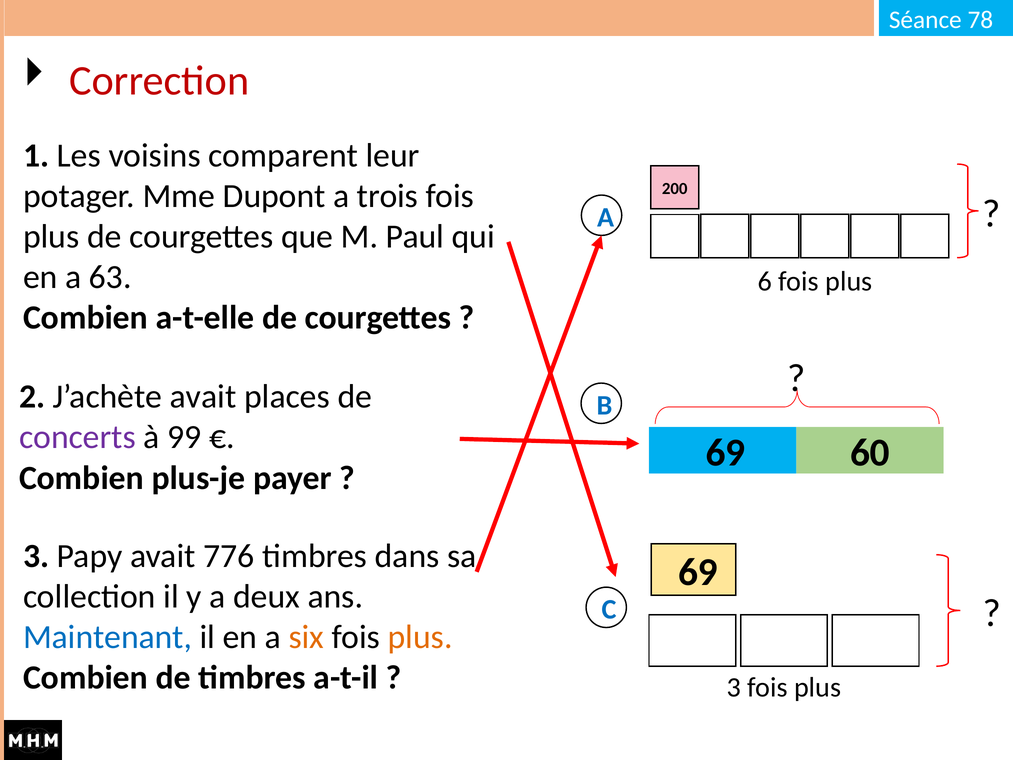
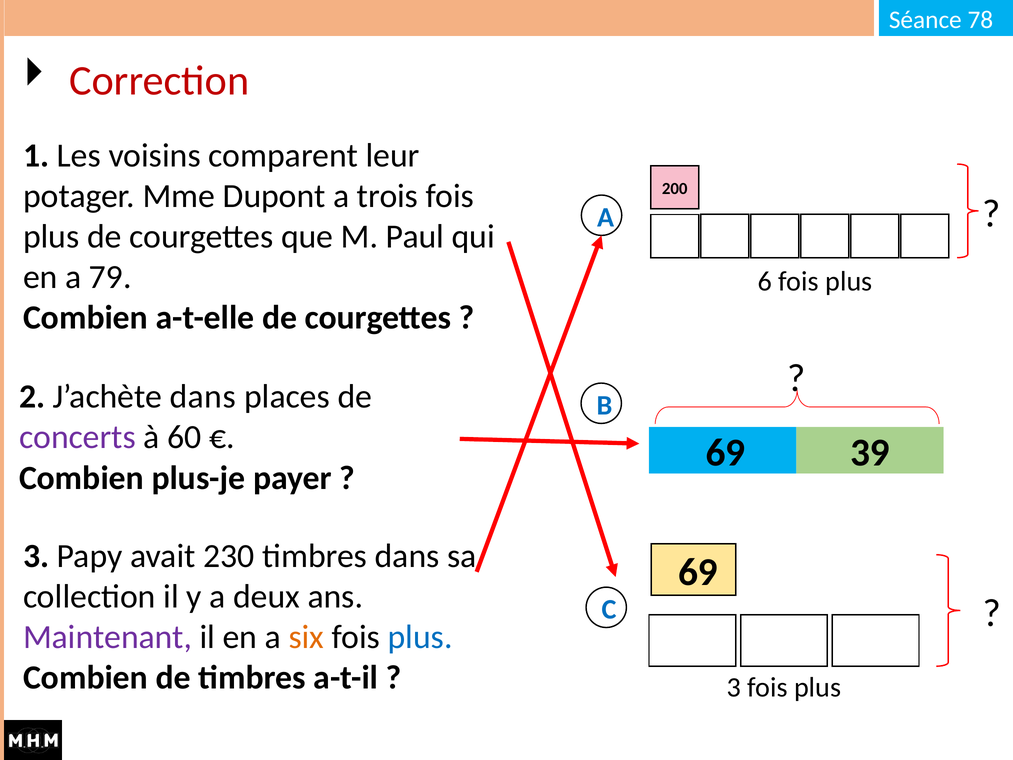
63: 63 -> 79
J’achète avait: avait -> dans
99: 99 -> 60
60: 60 -> 39
776: 776 -> 230
Maintenant colour: blue -> purple
plus at (420, 637) colour: orange -> blue
